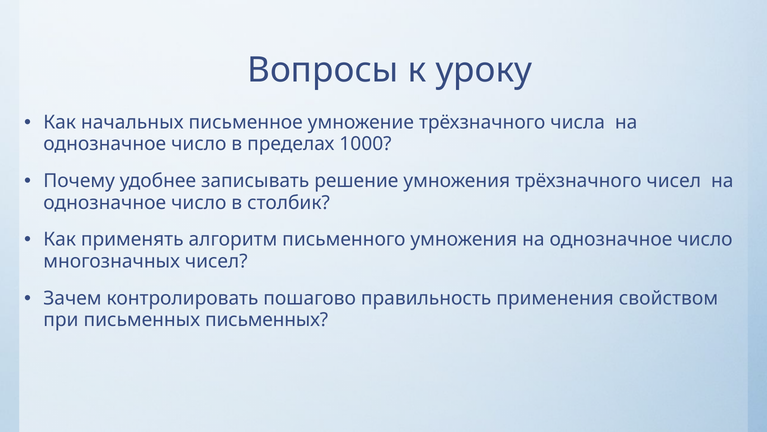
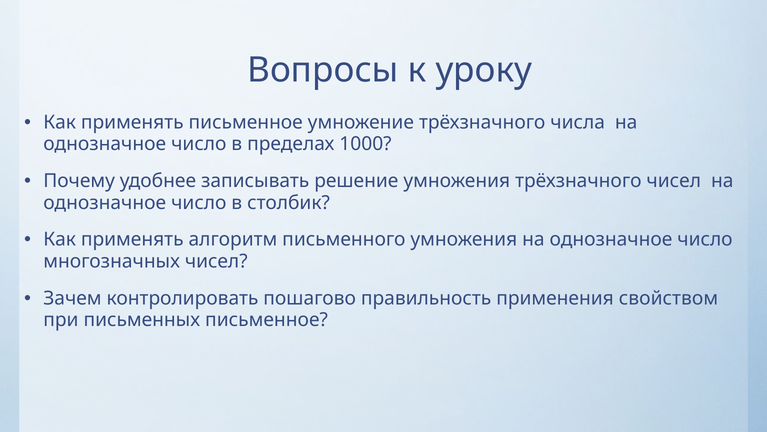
начальных at (132, 122): начальных -> применять
письменных письменных: письменных -> письменное
